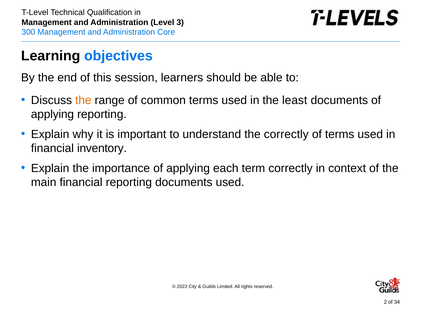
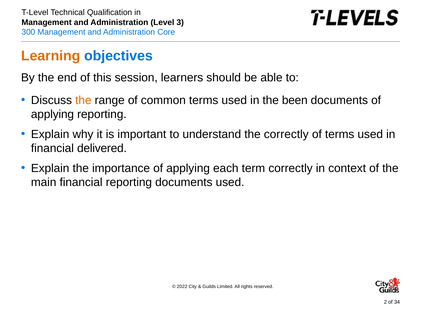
Learning colour: black -> orange
least: least -> been
inventory: inventory -> delivered
